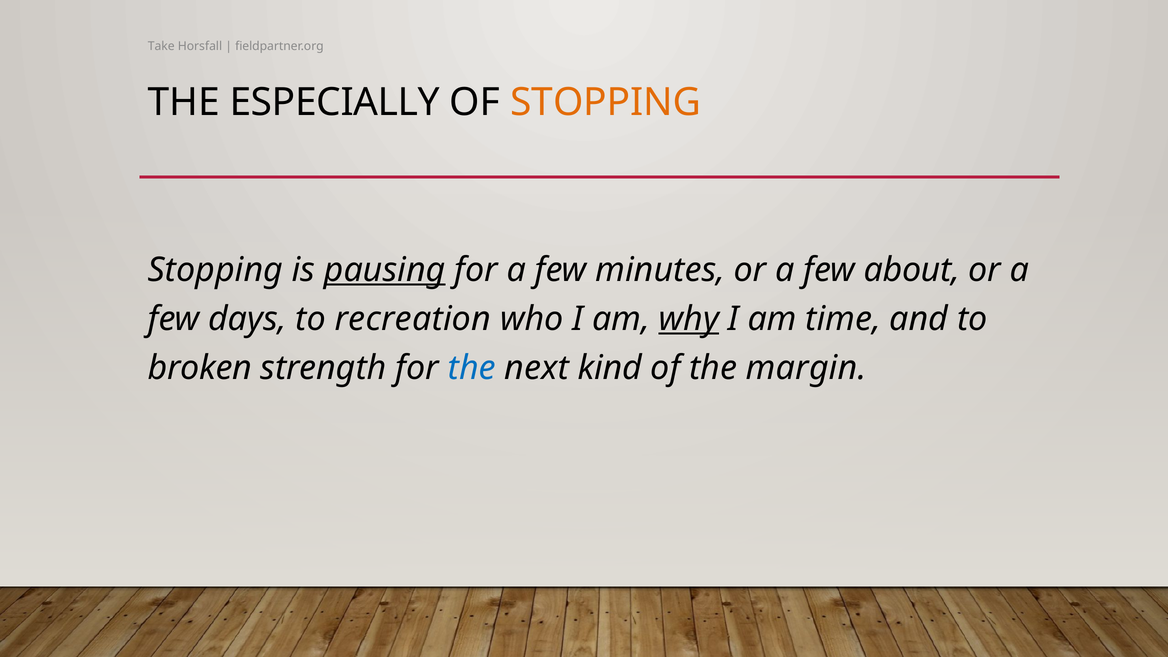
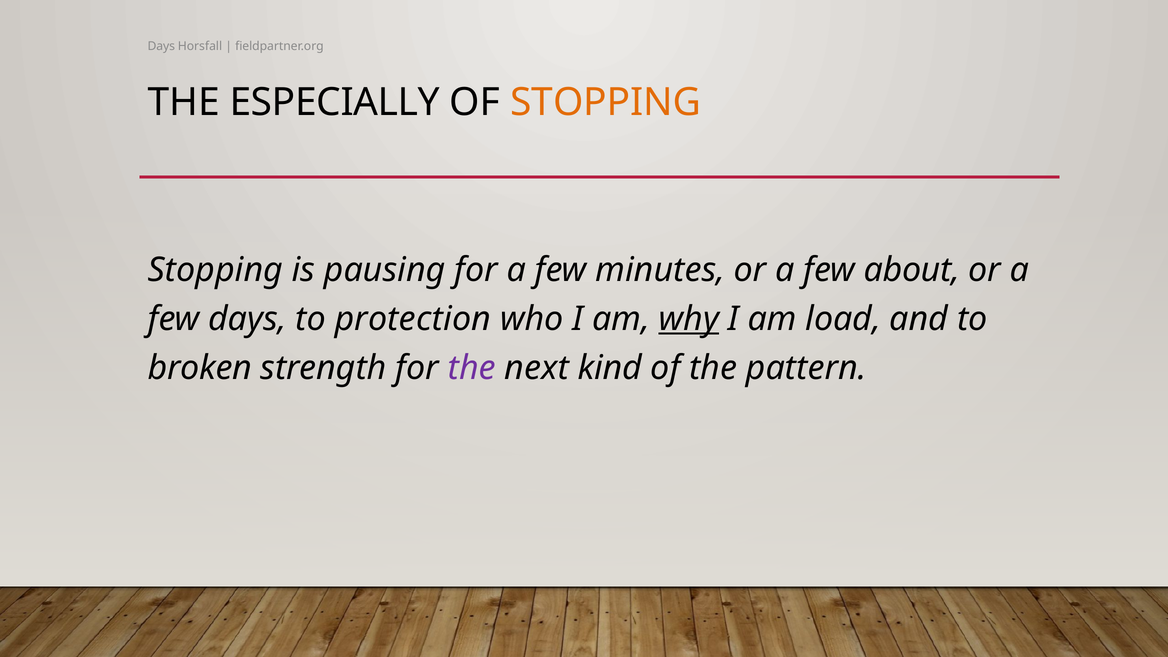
Take at (161, 46): Take -> Days
pausing underline: present -> none
recreation: recreation -> protection
time: time -> load
the at (472, 368) colour: blue -> purple
margin: margin -> pattern
